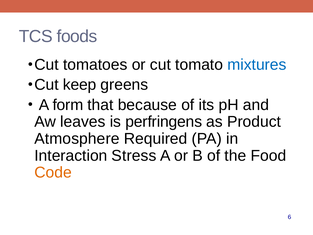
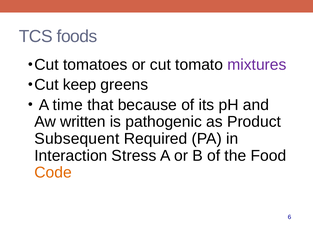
mixtures colour: blue -> purple
form: form -> time
leaves: leaves -> written
perfringens: perfringens -> pathogenic
Atmosphere: Atmosphere -> Subsequent
